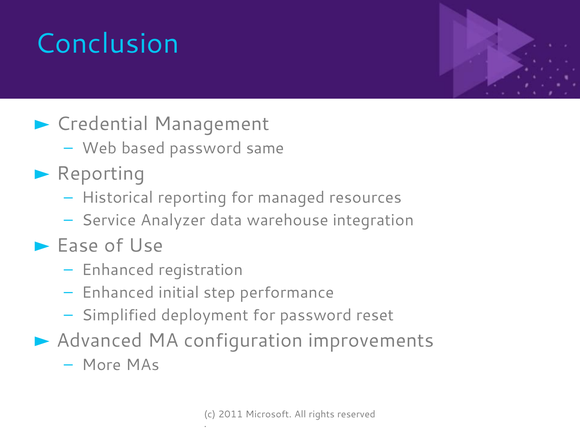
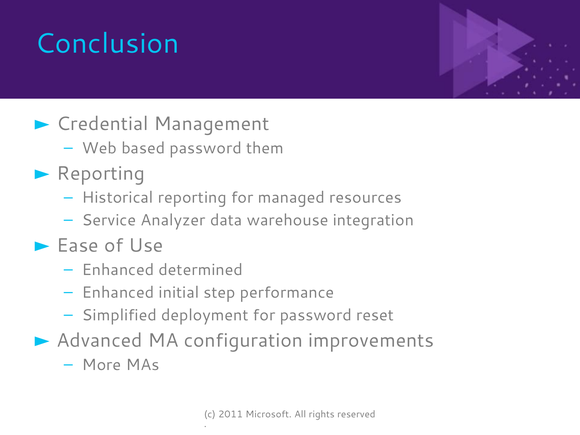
same: same -> them
registration: registration -> determined
